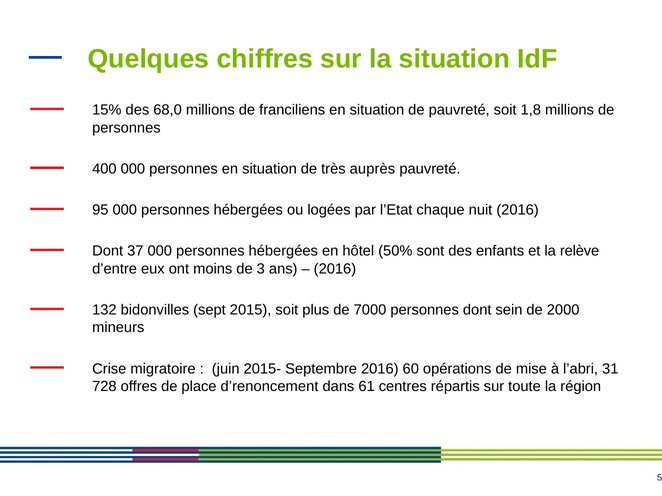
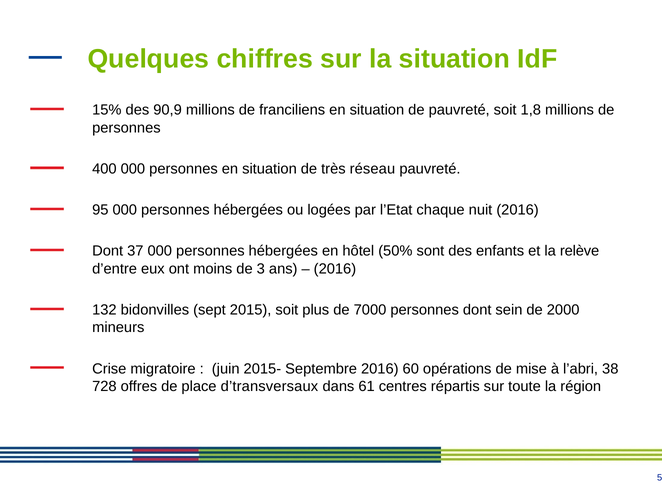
68,0: 68,0 -> 90,9
auprès: auprès -> réseau
31: 31 -> 38
d’renoncement: d’renoncement -> d’transversaux
